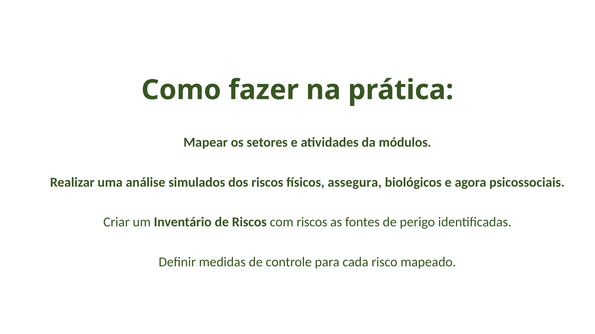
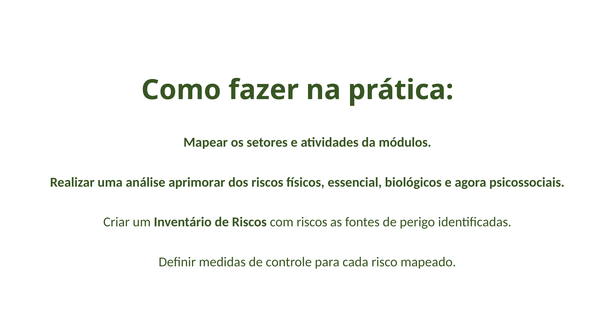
simulados: simulados -> aprimorar
assegura: assegura -> essencial
